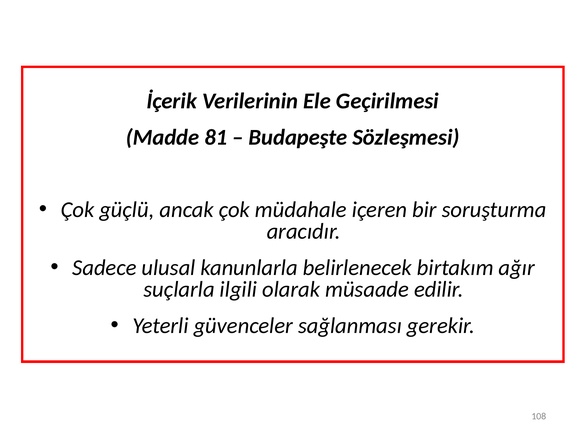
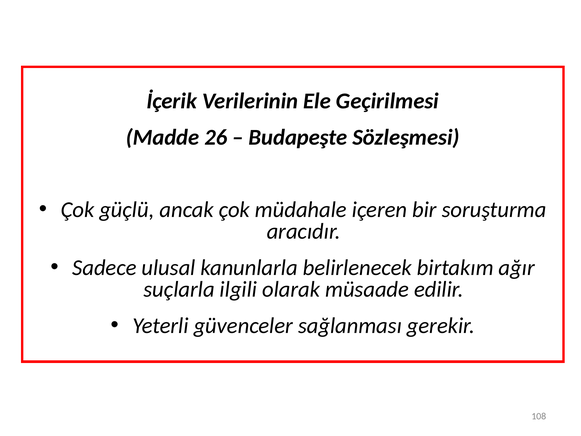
81: 81 -> 26
